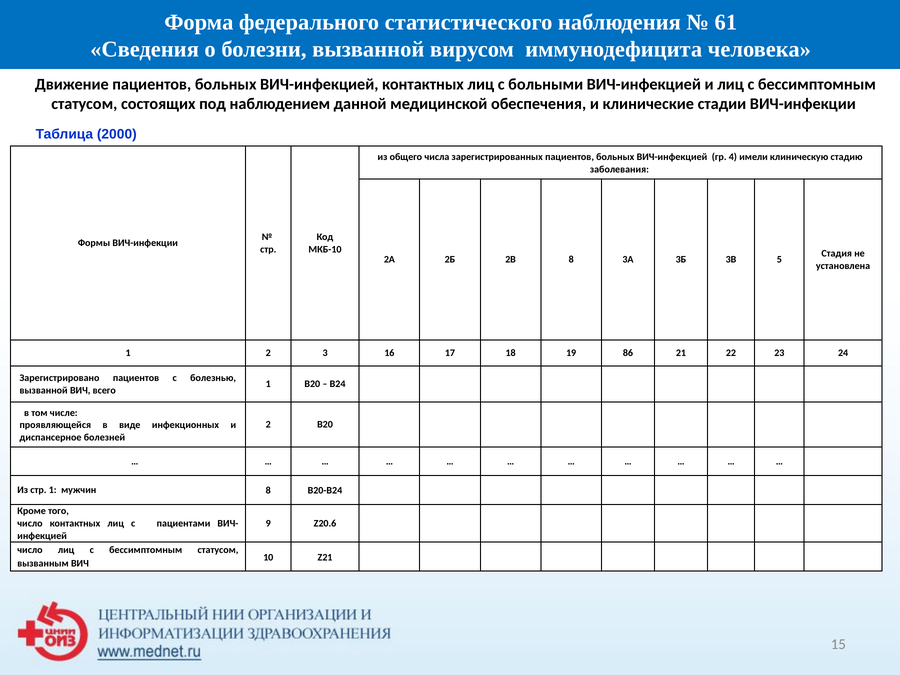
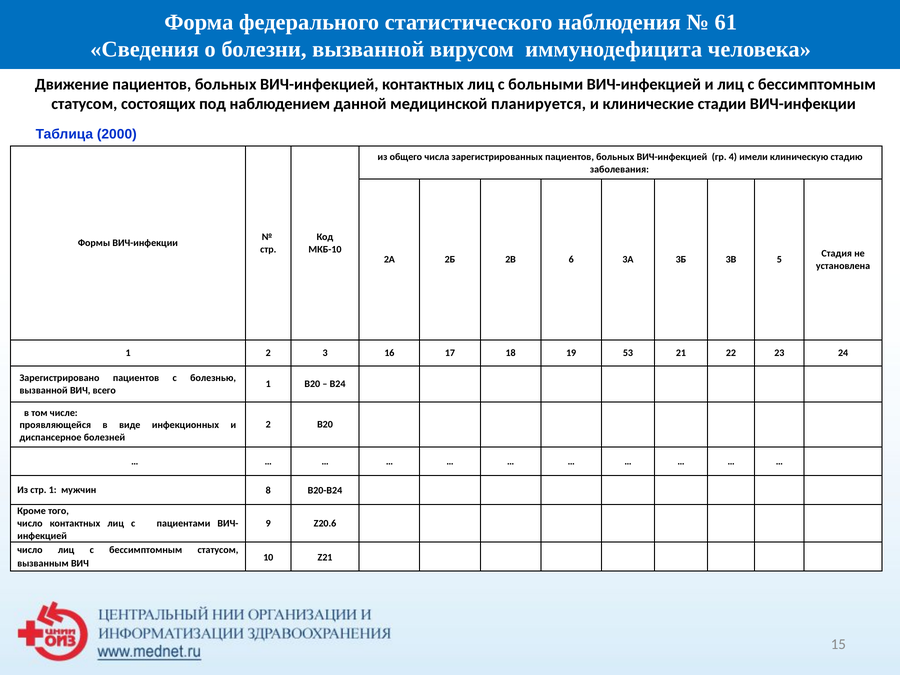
обеспечения: обеспечения -> планируется
2В 8: 8 -> 6
86: 86 -> 53
